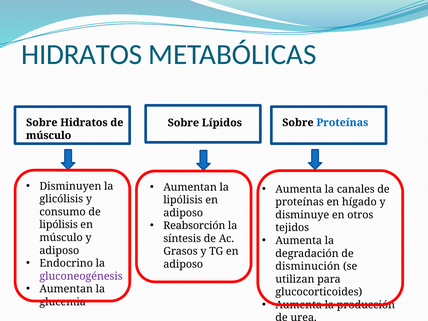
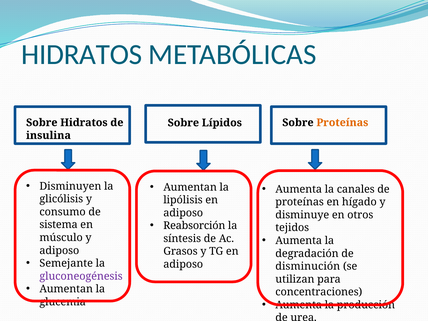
Proteínas at (342, 123) colour: blue -> orange
músculo at (49, 135): músculo -> insulina
lipólisis at (59, 225): lipólisis -> sistema
Endocrino: Endocrino -> Semejante
glucocorticoides: glucocorticoides -> concentraciones
